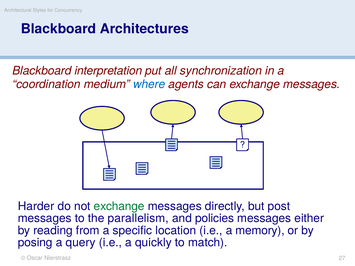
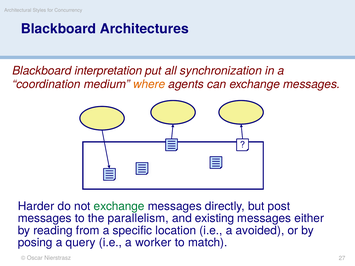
where colour: blue -> orange
policies: policies -> existing
memory: memory -> avoided
quickly: quickly -> worker
